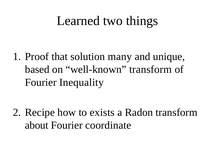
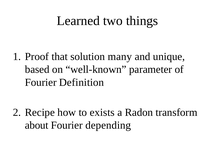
well-known transform: transform -> parameter
Inequality: Inequality -> Definition
coordinate: coordinate -> depending
